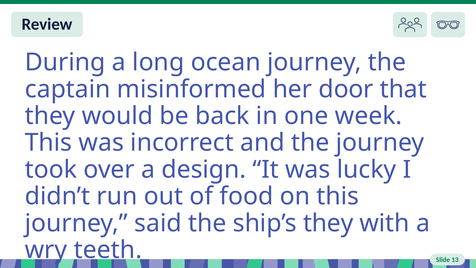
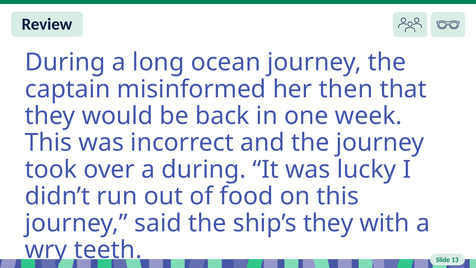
door: door -> then
a design: design -> during
